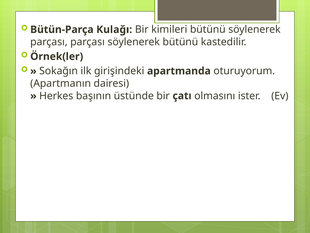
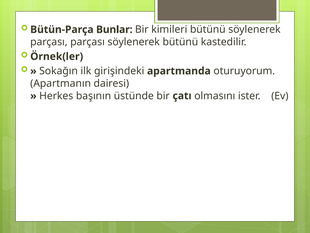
Kulağı: Kulağı -> Bunlar
